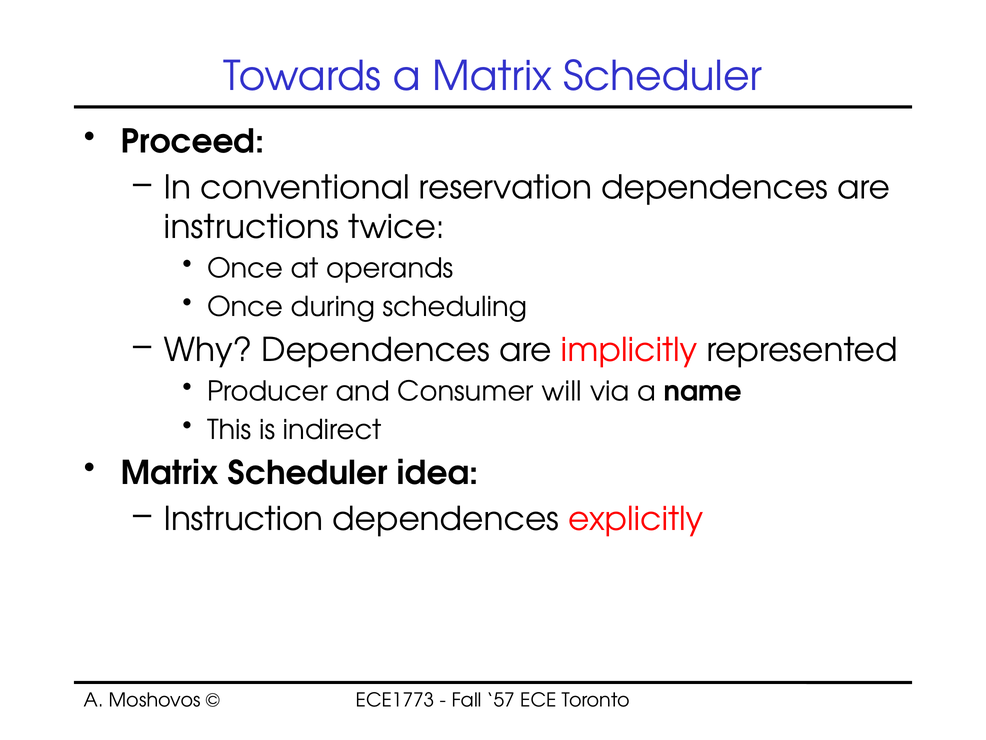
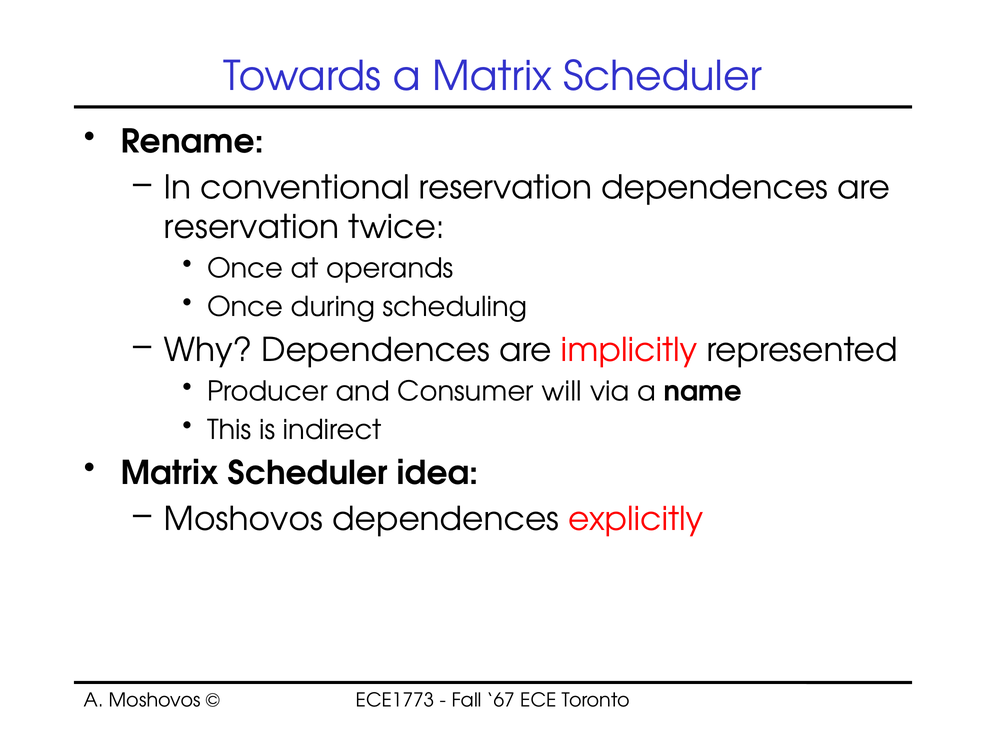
Proceed: Proceed -> Rename
instructions at (252, 227): instructions -> reservation
Instruction at (244, 519): Instruction -> Moshovos
57: 57 -> 67
